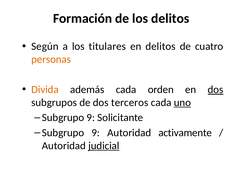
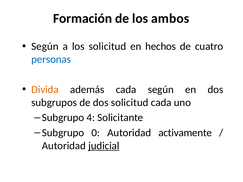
los delitos: delitos -> ambos
los titulares: titulares -> solicitud
en delitos: delitos -> hechos
personas colour: orange -> blue
cada orden: orden -> según
dos at (216, 90) underline: present -> none
dos terceros: terceros -> solicitud
uno underline: present -> none
9 at (91, 118): 9 -> 4
9 at (96, 133): 9 -> 0
